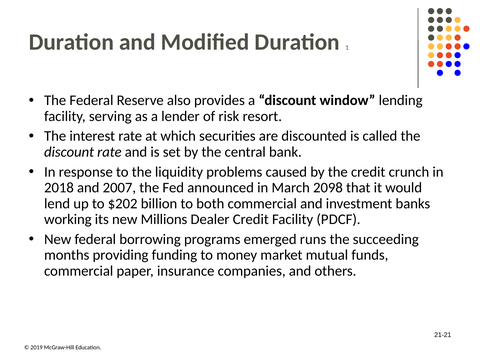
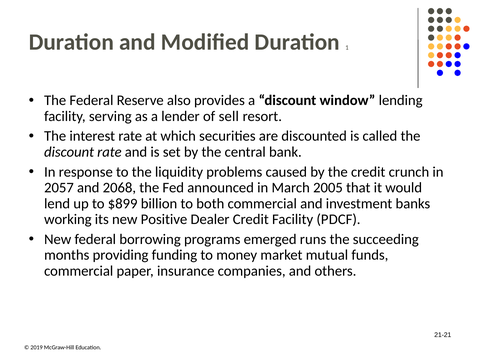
risk: risk -> sell
2018: 2018 -> 2057
2007: 2007 -> 2068
2098: 2098 -> 2005
$202: $202 -> $899
Millions: Millions -> Positive
